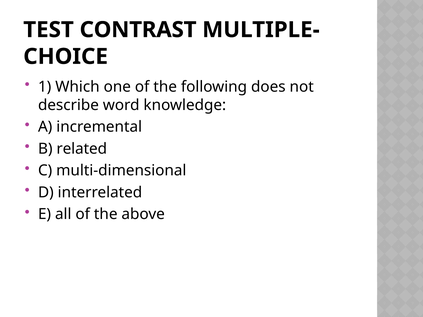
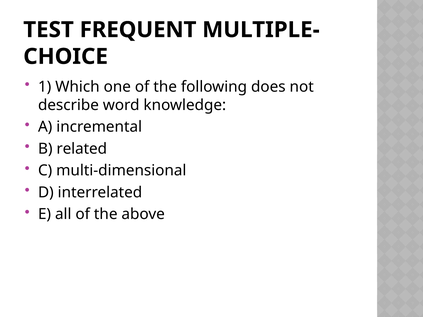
CONTRAST: CONTRAST -> FREQUENT
